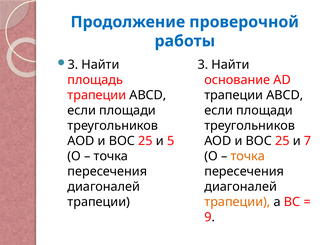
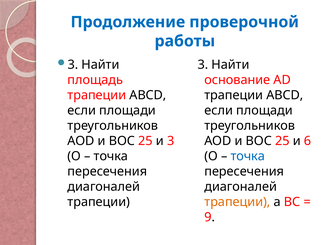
и 5: 5 -> 3
7: 7 -> 6
точка at (248, 156) colour: orange -> blue
